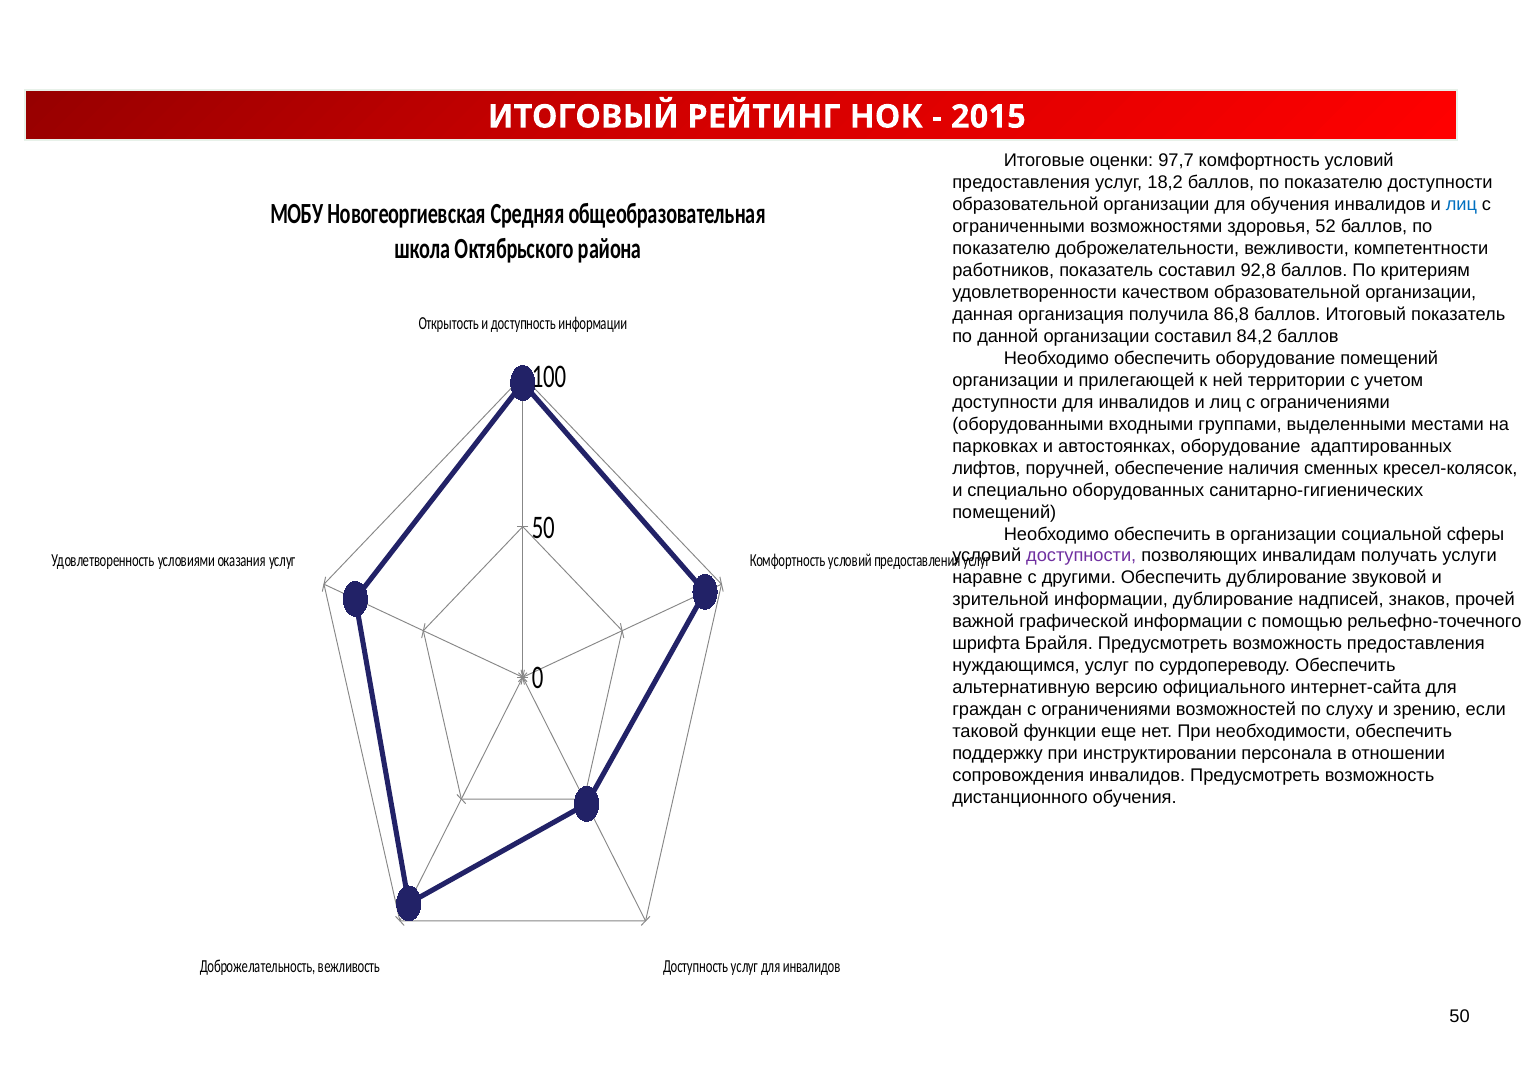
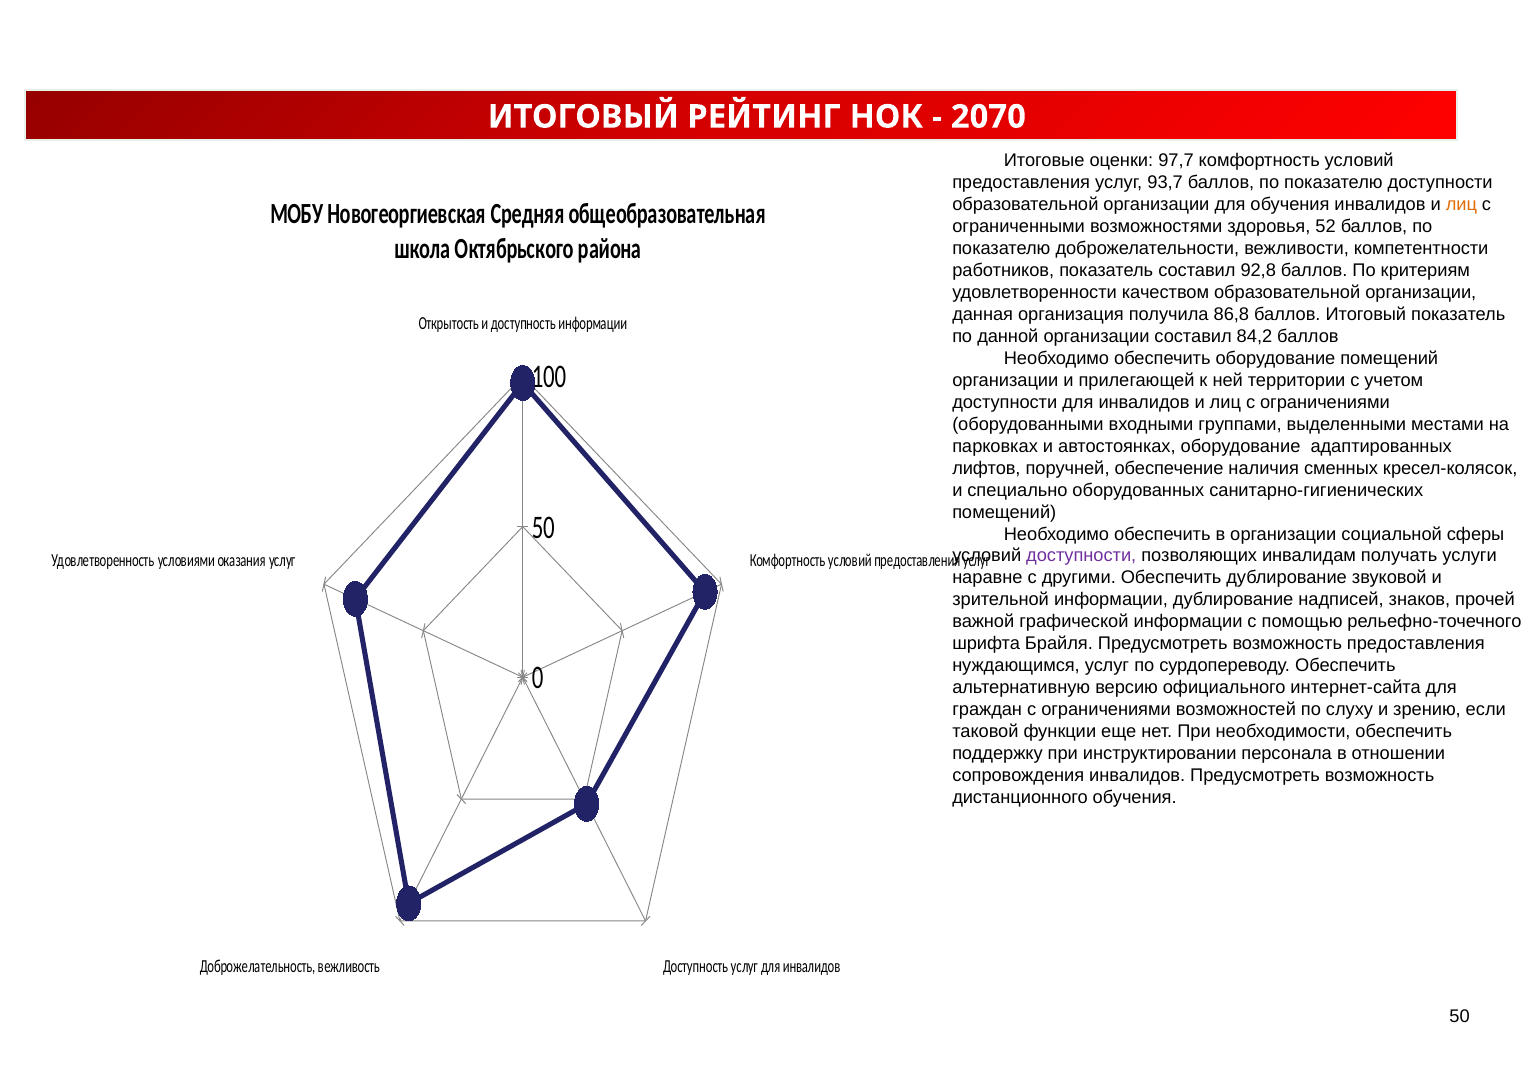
2015: 2015 -> 2070
18,2: 18,2 -> 93,7
лиц at (1461, 204) colour: blue -> orange
